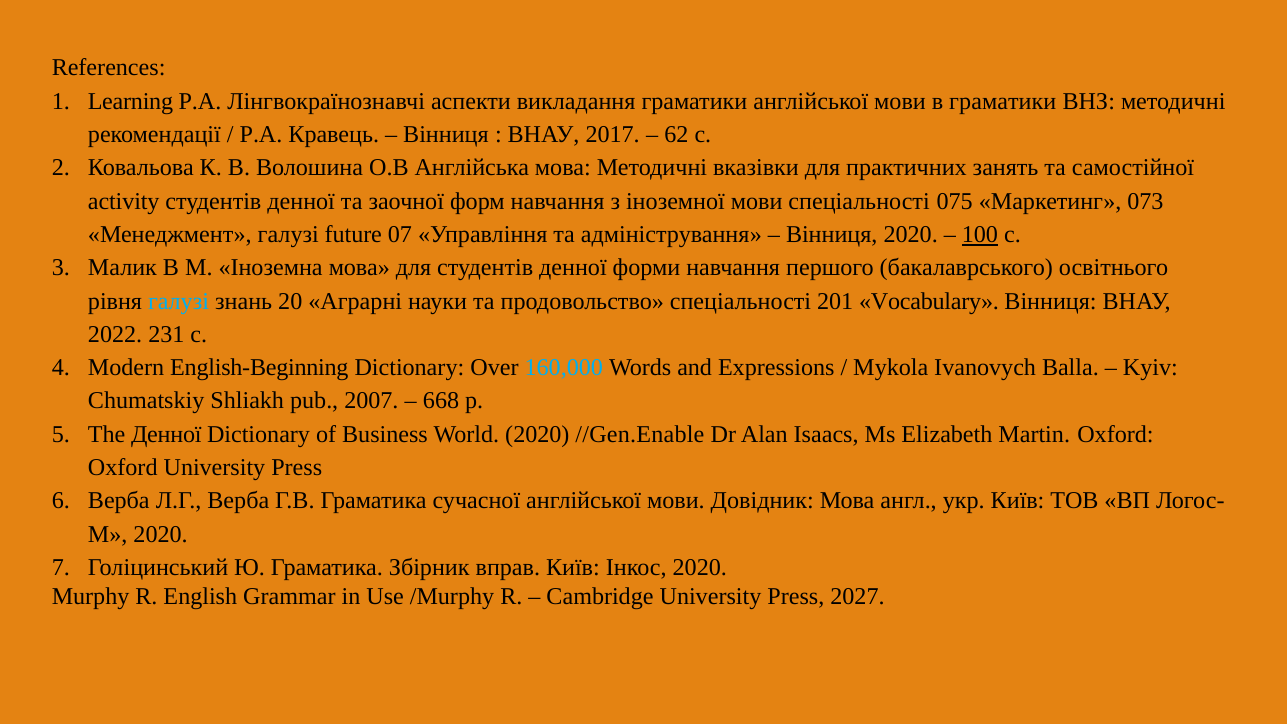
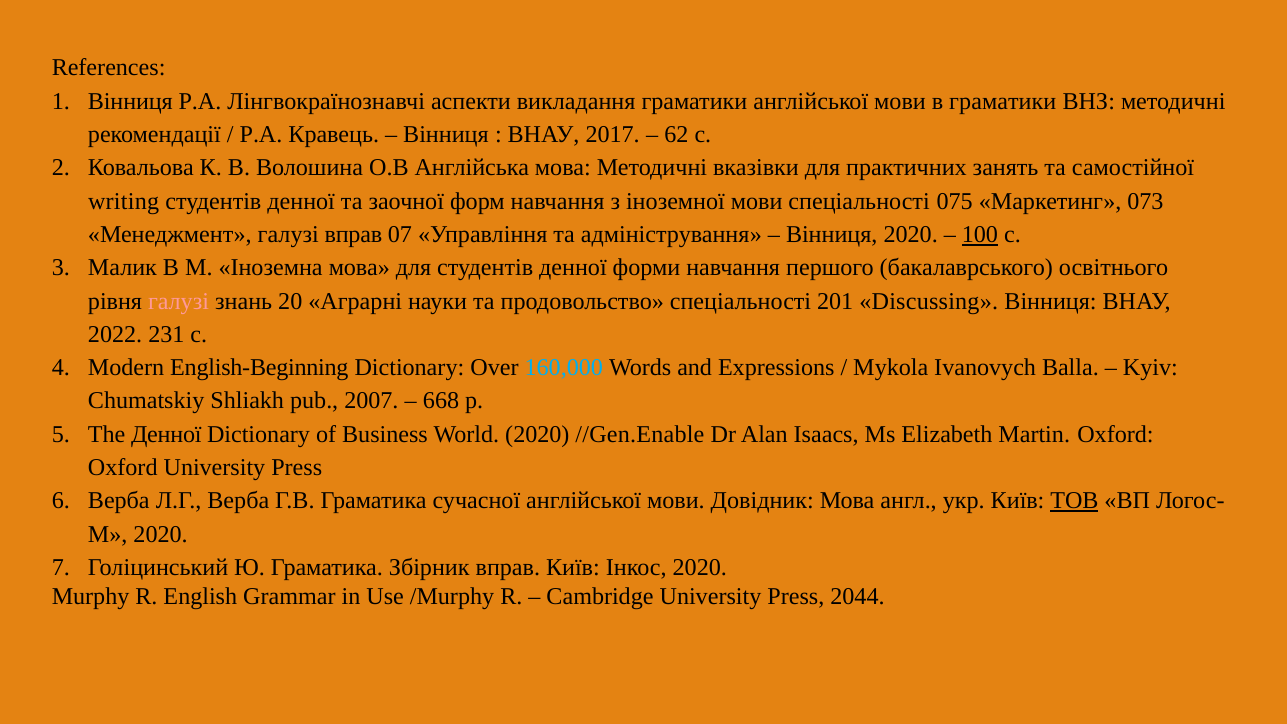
Learning at (130, 101): Learning -> Вінниця
activity: activity -> writing
галузі future: future -> вправ
галузі at (179, 301) colour: light blue -> pink
Vocabulary: Vocabulary -> Discussing
ТОВ underline: none -> present
2027: 2027 -> 2044
